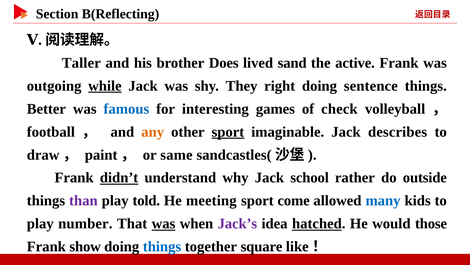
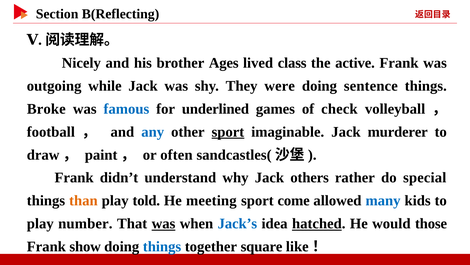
Taller: Taller -> Nicely
Does: Does -> Ages
sand: sand -> class
while underline: present -> none
right: right -> were
Better: Better -> Broke
interesting: interesting -> underlined
any colour: orange -> blue
describes: describes -> murderer
same: same -> often
didn’t underline: present -> none
school: school -> others
outside: outside -> special
than colour: purple -> orange
Jack’s colour: purple -> blue
